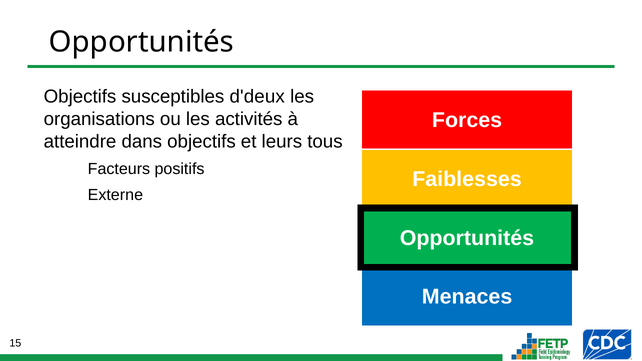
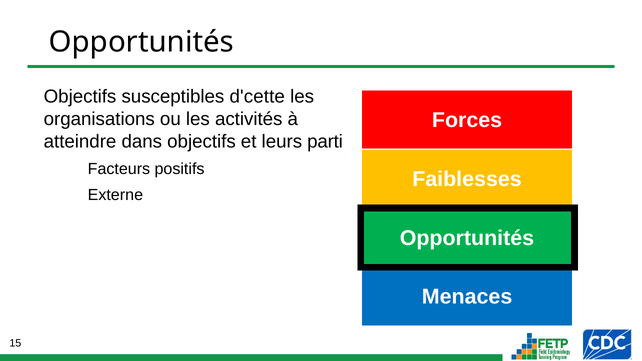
d'deux: d'deux -> d'cette
tous: tous -> parti
